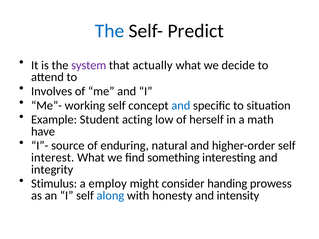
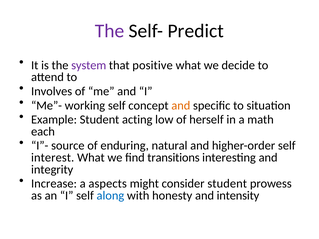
The at (110, 31) colour: blue -> purple
actually: actually -> positive
and at (181, 106) colour: blue -> orange
have: have -> each
something: something -> transitions
Stimulus: Stimulus -> Increase
employ: employ -> aspects
consider handing: handing -> student
